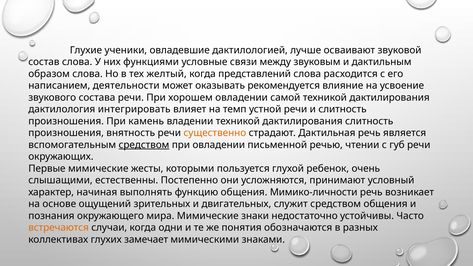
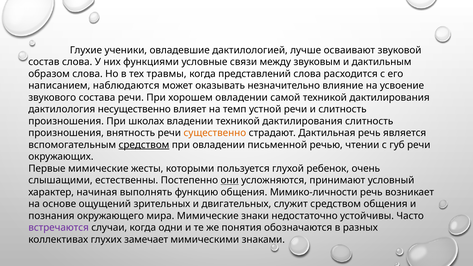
желтый: желтый -> травмы
деятельности: деятельности -> наблюдаются
рекомендуется: рекомендуется -> незначительно
интегрировать: интегрировать -> несущественно
камень: камень -> школах
они underline: none -> present
встречаются colour: orange -> purple
